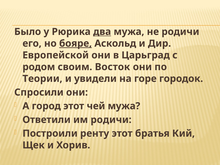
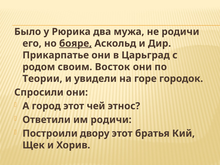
два underline: present -> none
Европейской: Европейской -> Прикарпатье
чей мужа: мужа -> этнос
ренту: ренту -> двору
